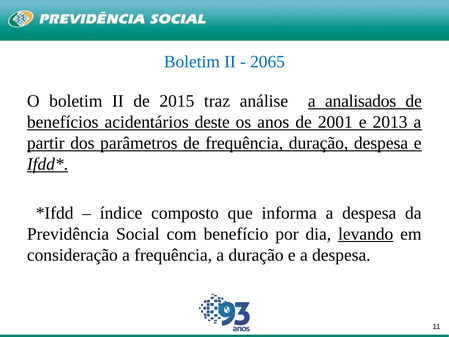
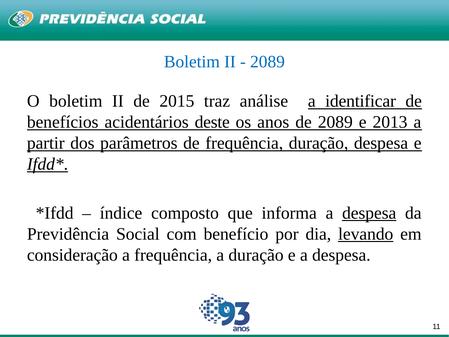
2065 at (268, 62): 2065 -> 2089
analisados: analisados -> identificar
de 2001: 2001 -> 2089
despesa at (369, 213) underline: none -> present
